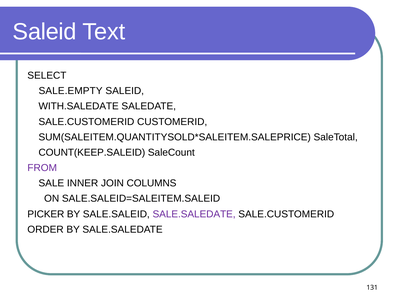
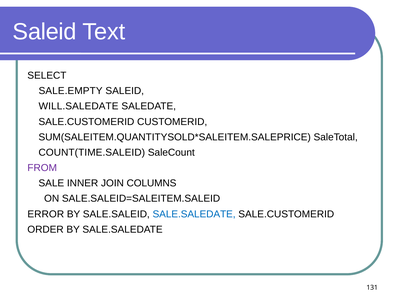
WITH.SALEDATE: WITH.SALEDATE -> WILL.SALEDATE
COUNT(KEEP.SALEID: COUNT(KEEP.SALEID -> COUNT(TIME.SALEID
PICKER: PICKER -> ERROR
SALE.SALEDATE at (194, 214) colour: purple -> blue
